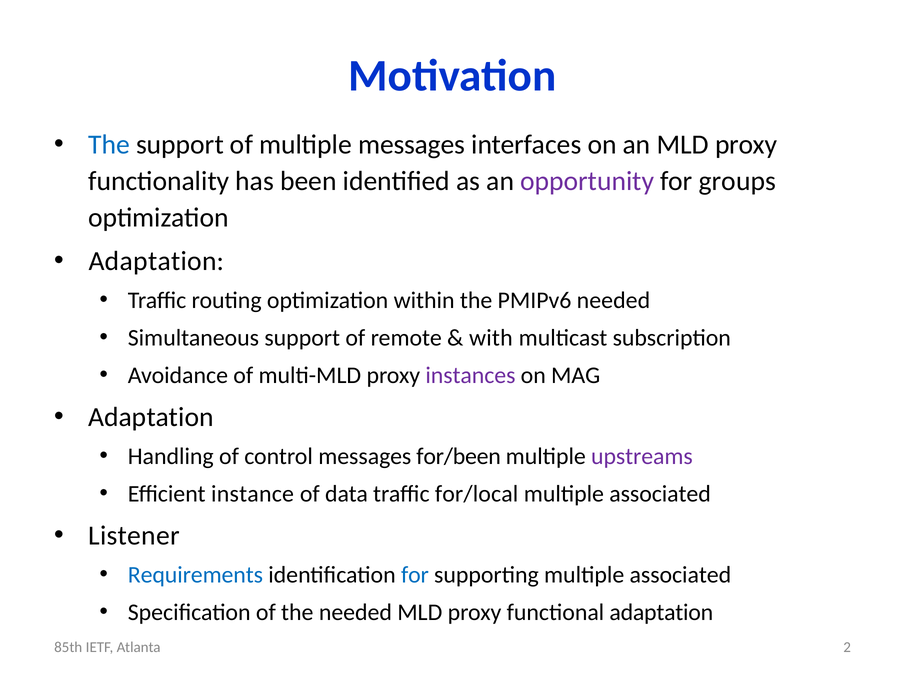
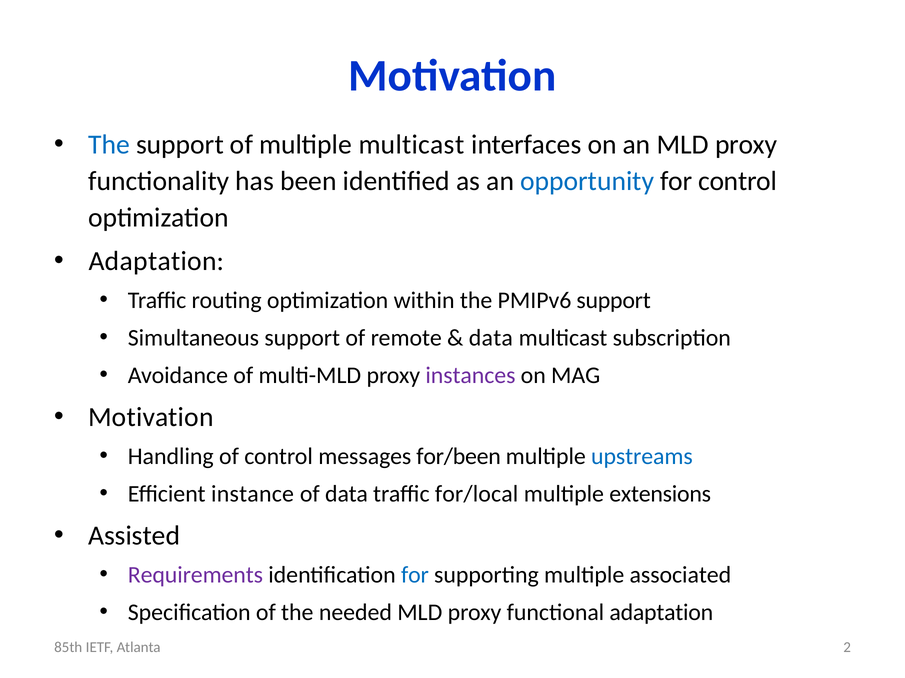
multiple messages: messages -> multicast
opportunity colour: purple -> blue
for groups: groups -> control
PMIPv6 needed: needed -> support
with at (491, 338): with -> data
Adaptation at (151, 417): Adaptation -> Motivation
upstreams colour: purple -> blue
associated at (660, 494): associated -> extensions
Listener: Listener -> Assisted
Requirements colour: blue -> purple
